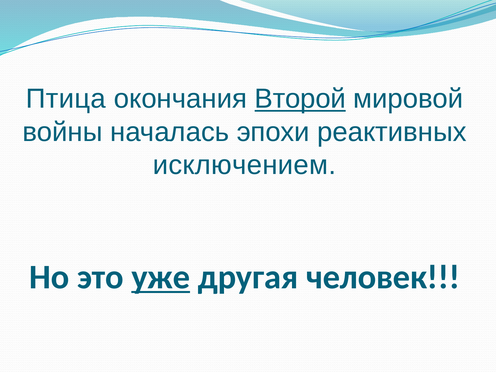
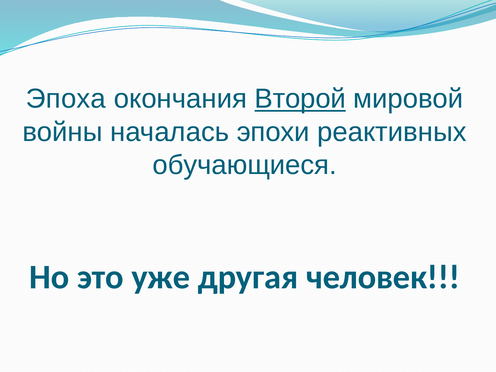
Птица: Птица -> Эпоха
исключением: исключением -> обучающиеся
уже underline: present -> none
